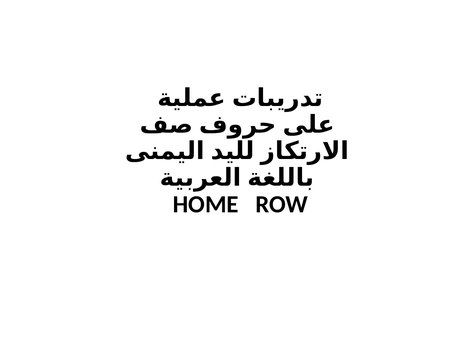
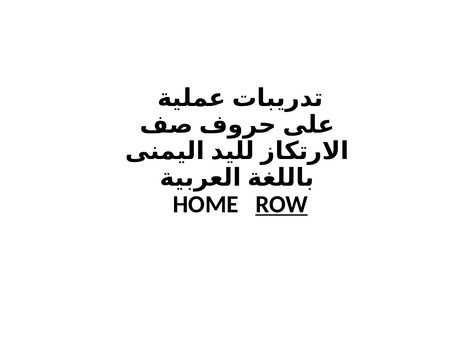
ROW underline: none -> present
